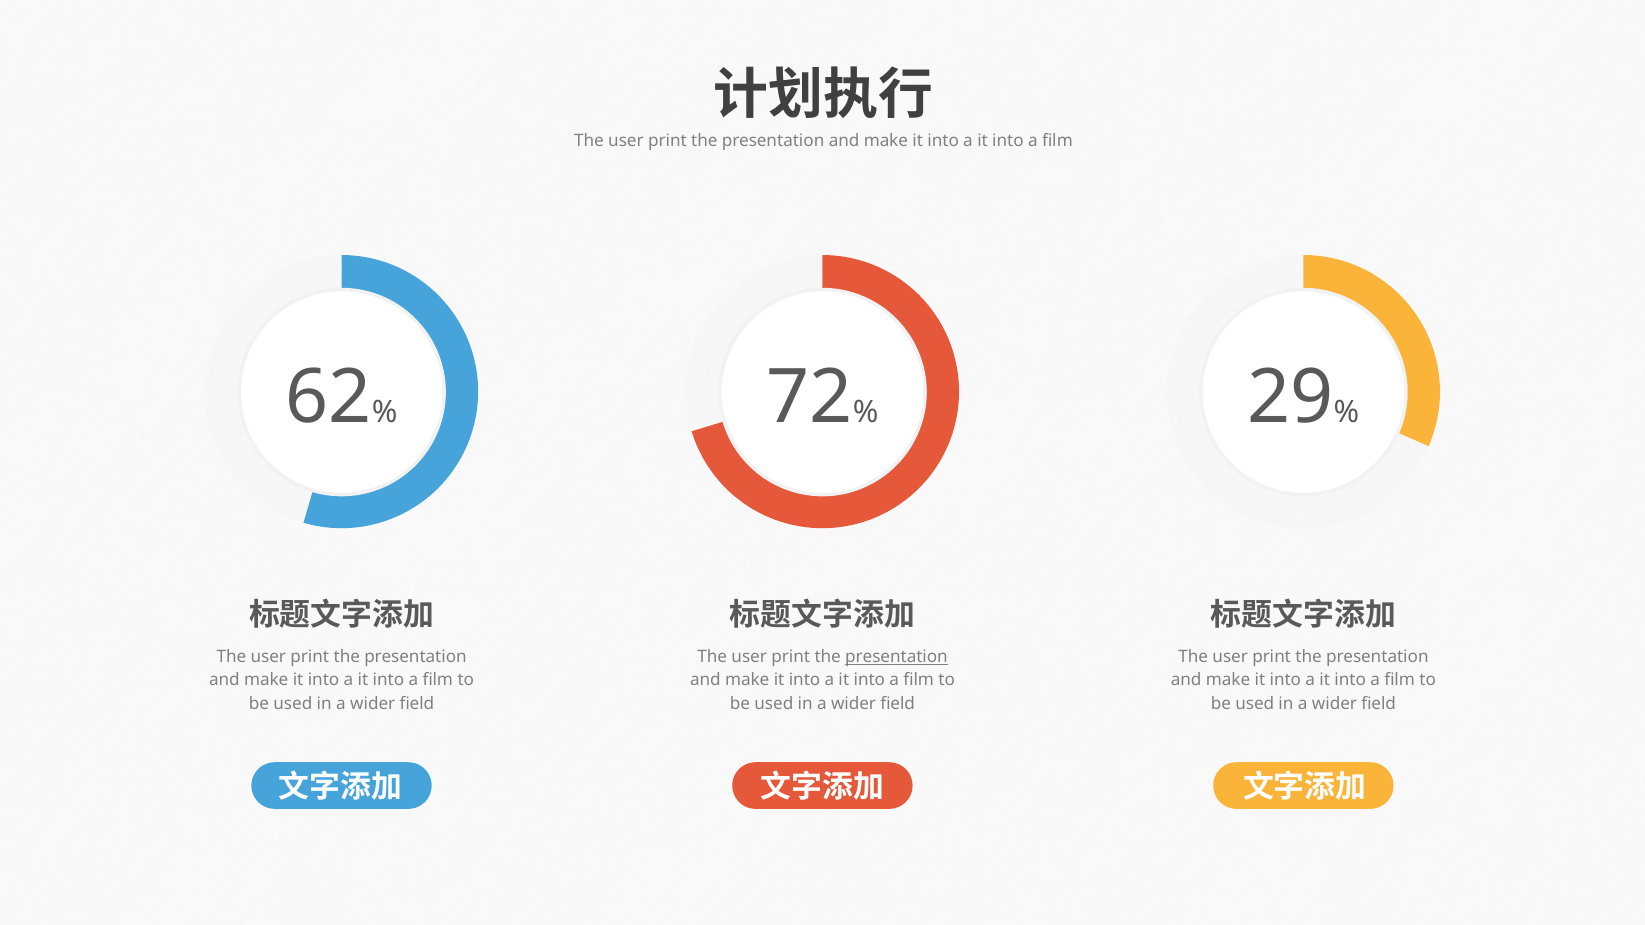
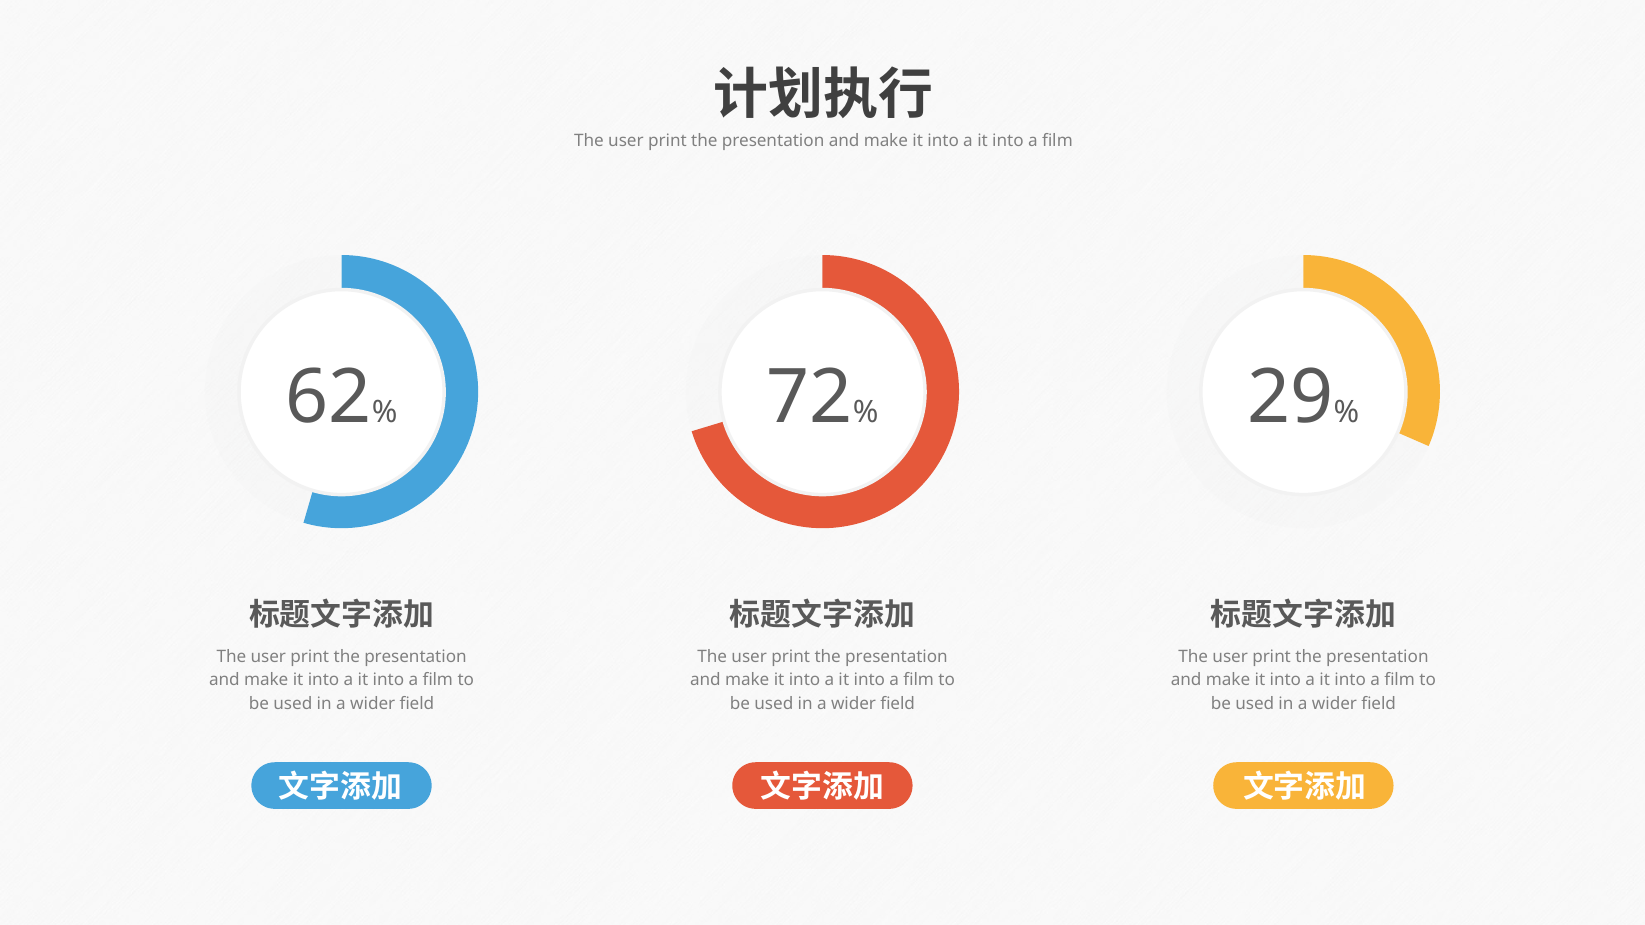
presentation at (896, 657) underline: present -> none
